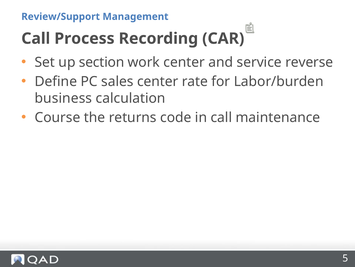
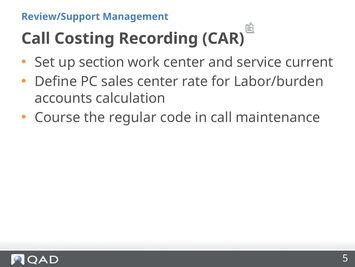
Process: Process -> Costing
reverse: reverse -> current
business: business -> accounts
returns: returns -> regular
